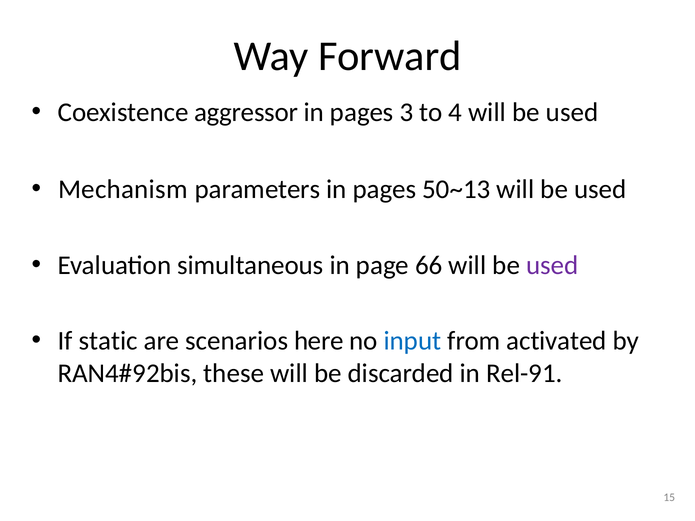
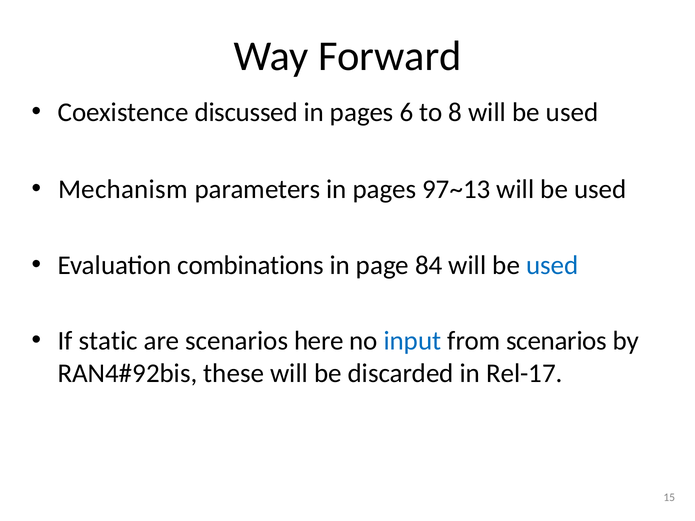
aggressor: aggressor -> discussed
3: 3 -> 6
4: 4 -> 8
50~13: 50~13 -> 97~13
simultaneous: simultaneous -> combinations
66: 66 -> 84
used at (552, 265) colour: purple -> blue
from activated: activated -> scenarios
Rel-91: Rel-91 -> Rel-17
